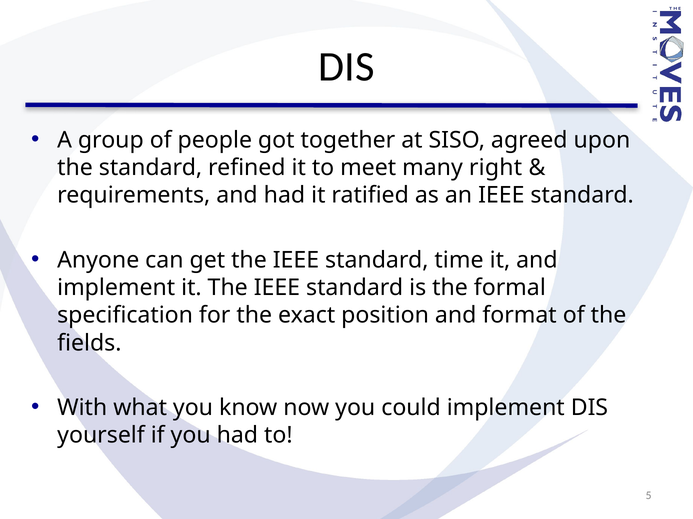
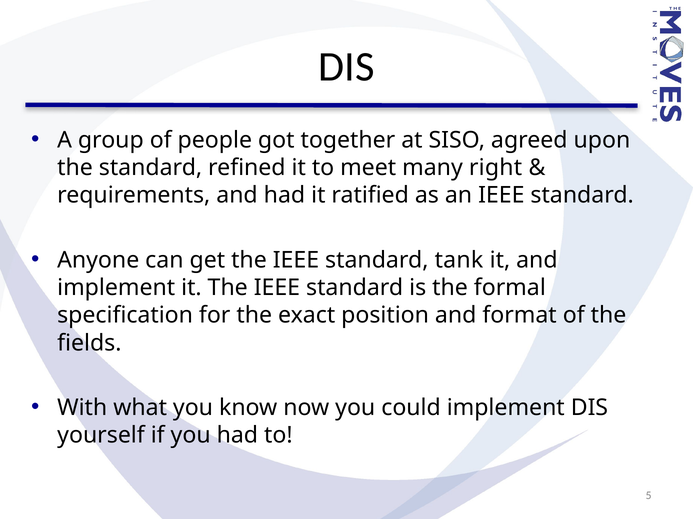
time: time -> tank
